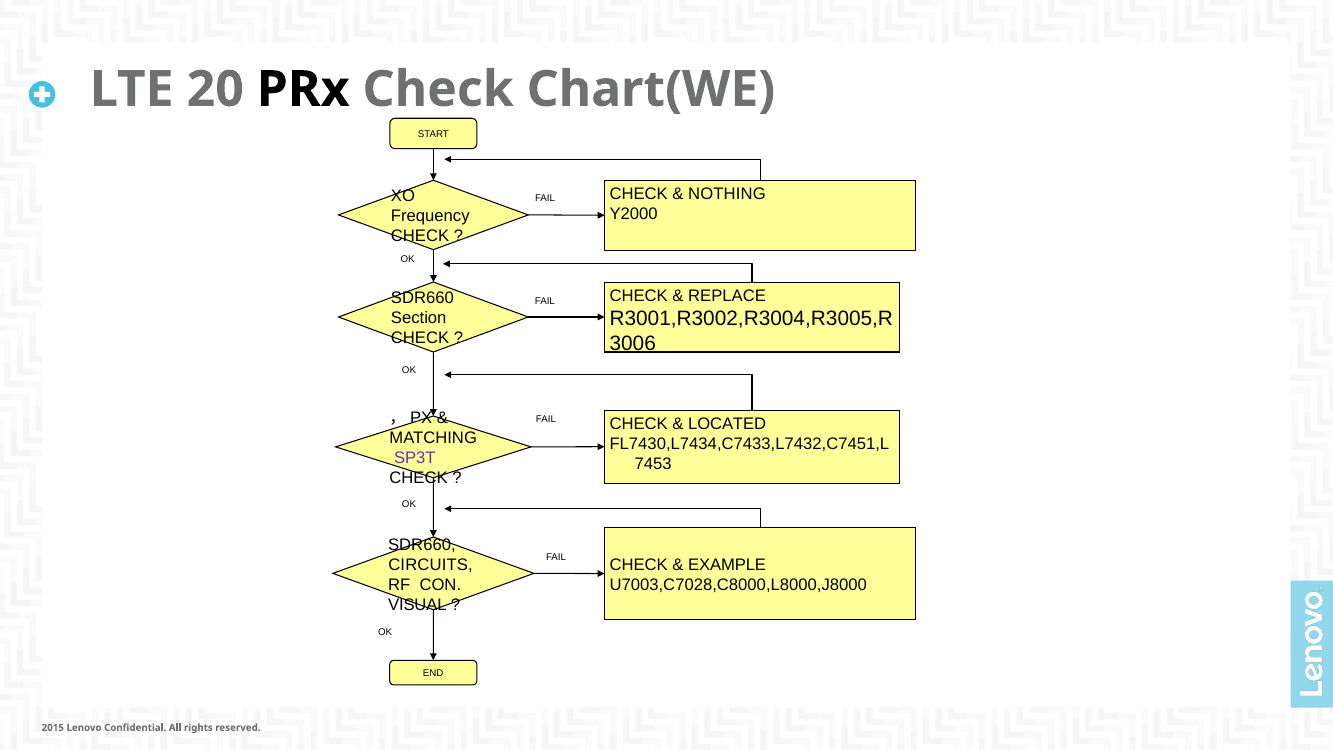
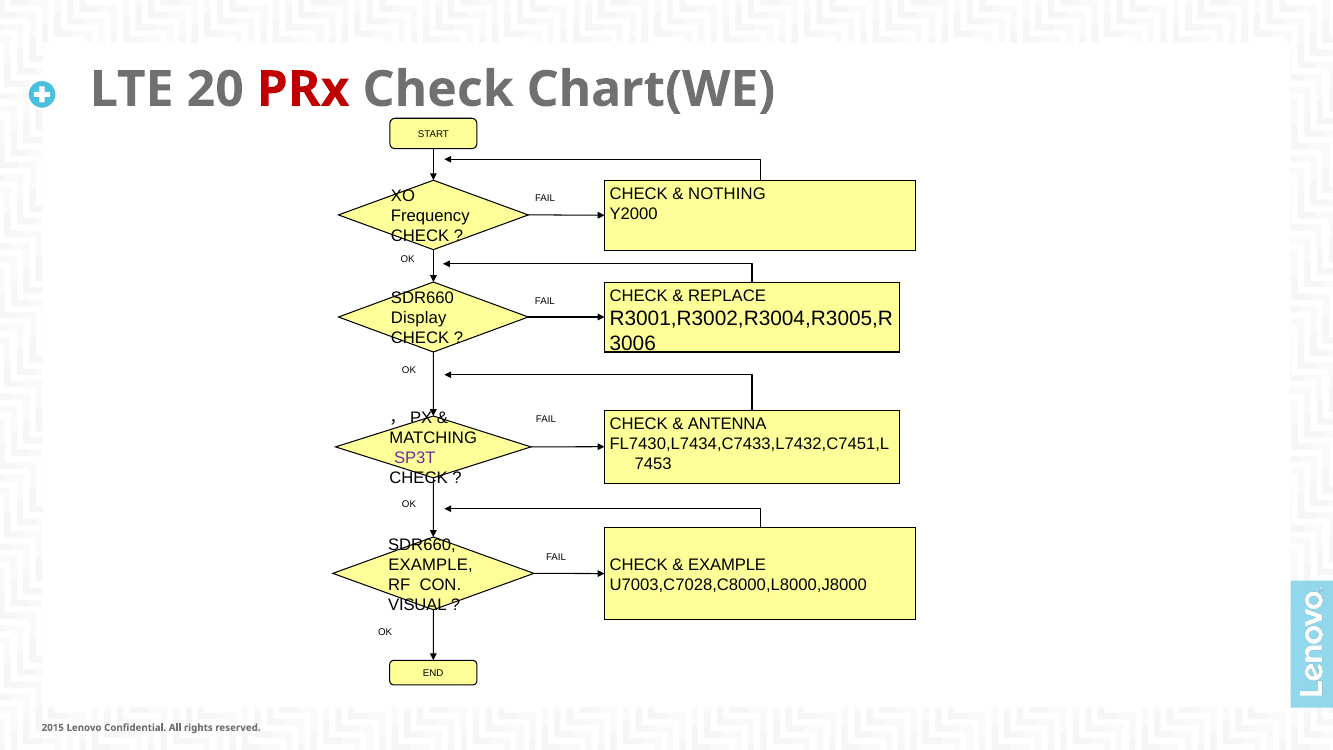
PRx colour: black -> red
Section: Section -> Display
LOCATED: LOCATED -> ANTENNA
CIRCUITS at (431, 564): CIRCUITS -> EXAMPLE
